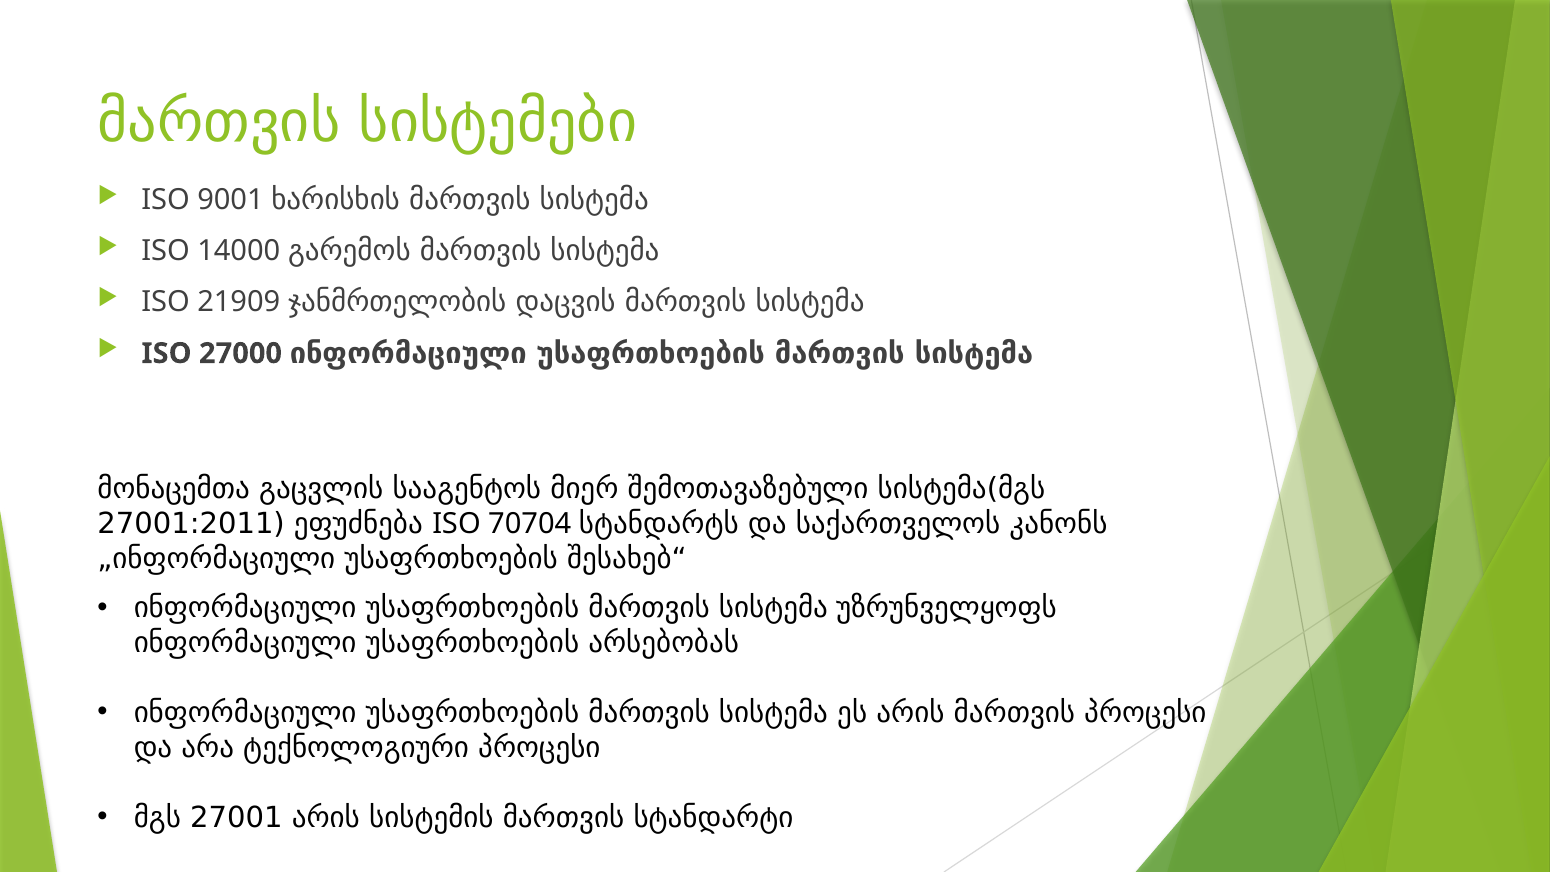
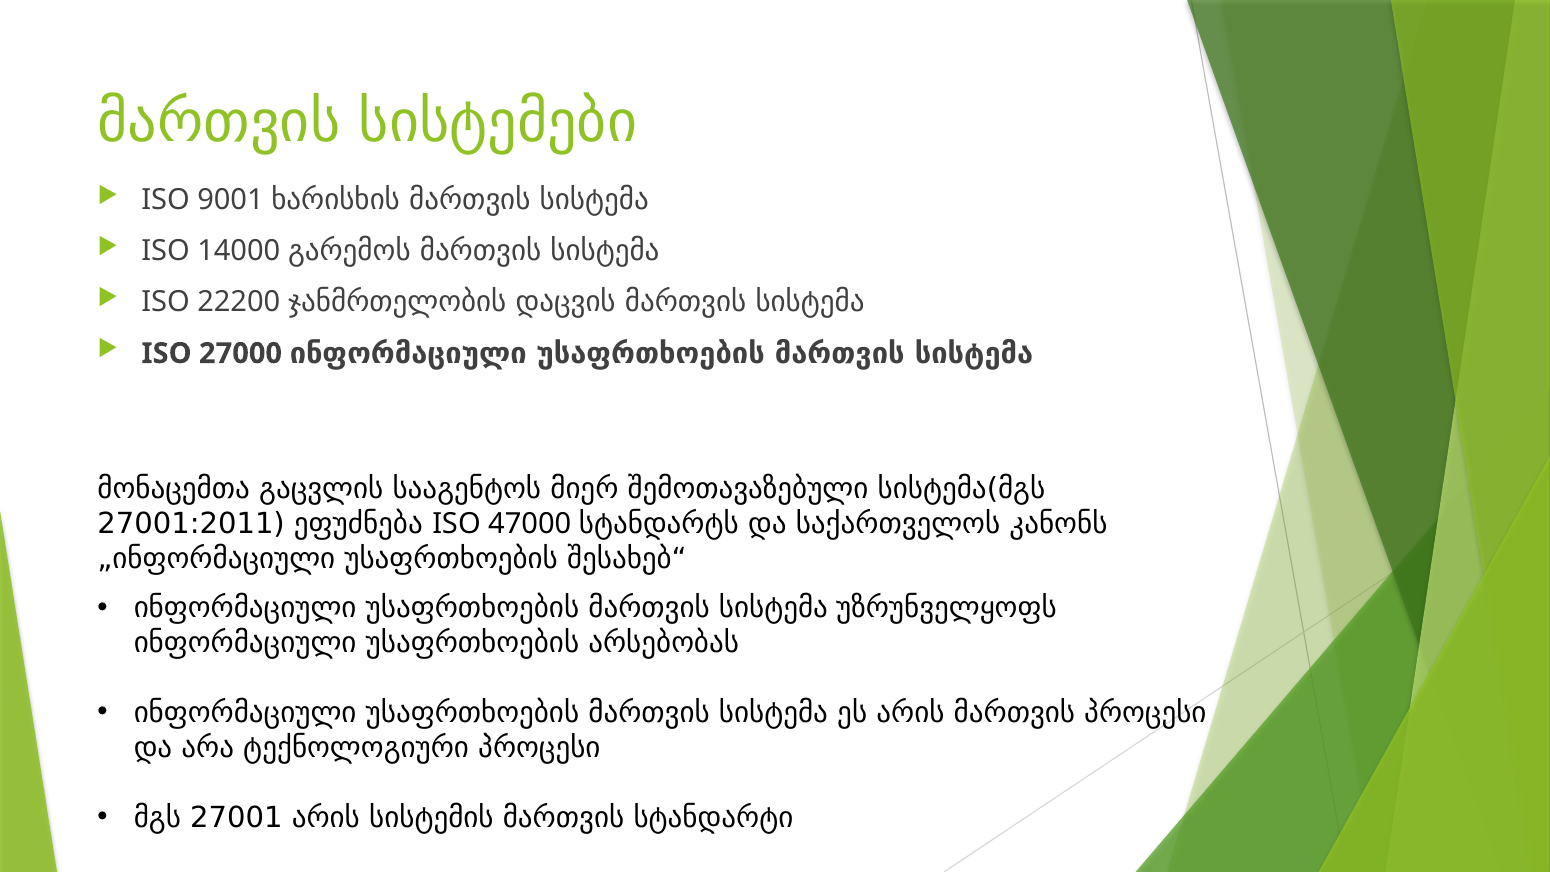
21909: 21909 -> 22200
70704: 70704 -> 47000
